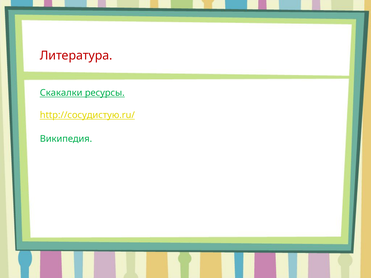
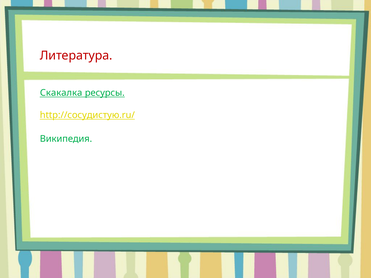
Скакалки: Скакалки -> Скакалка
